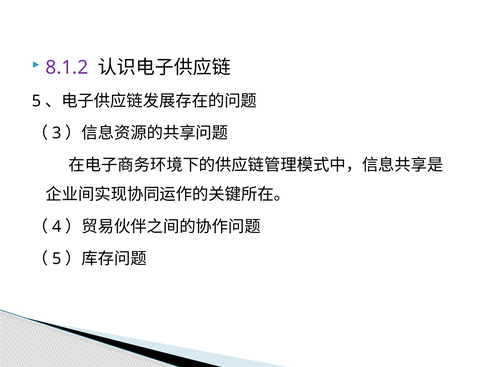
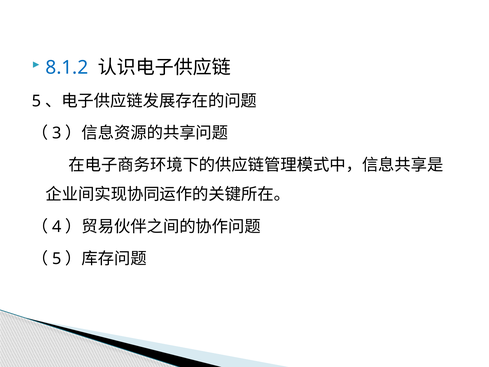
8.1.2 colour: purple -> blue
